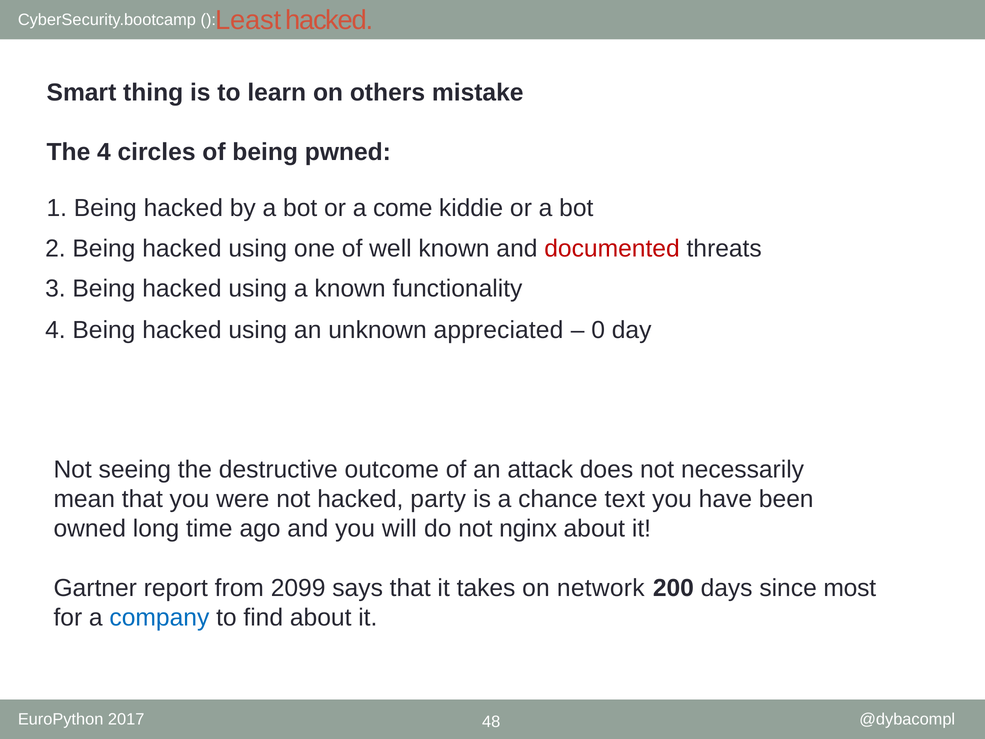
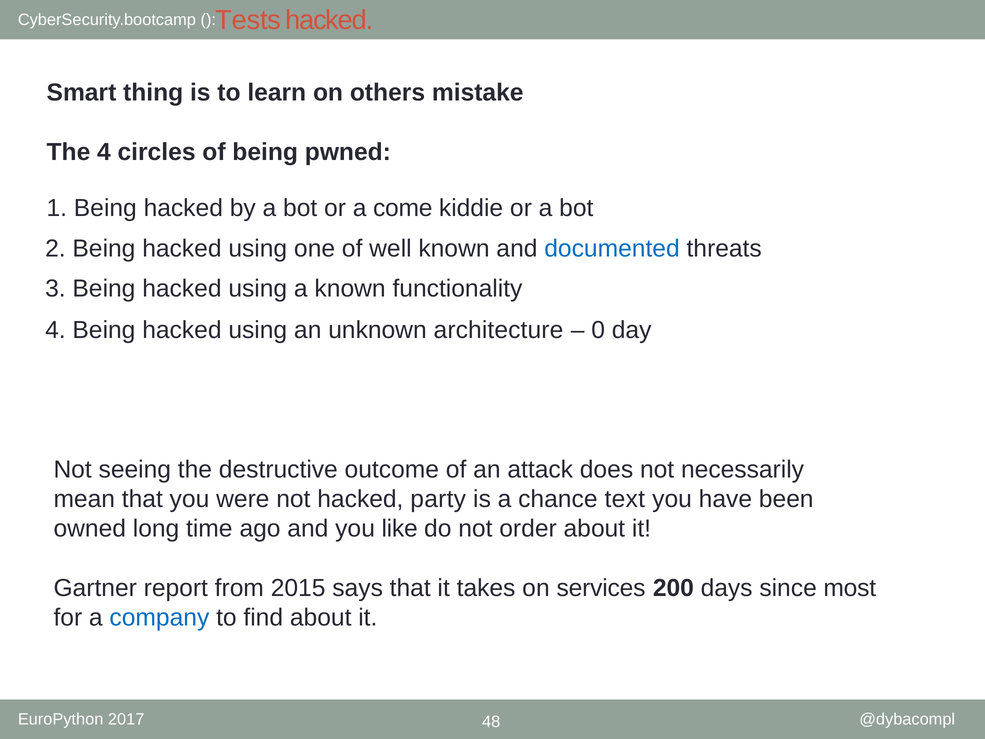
Least: Least -> Tests
documented colour: red -> blue
appreciated: appreciated -> architecture
will: will -> like
nginx: nginx -> order
2099: 2099 -> 2015
network: network -> services
